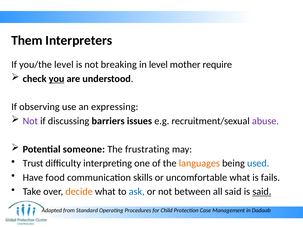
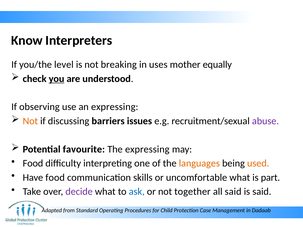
Them: Them -> Know
in level: level -> uses
require: require -> equally
Not at (30, 121) colour: purple -> orange
someone: someone -> favourite
The frustrating: frustrating -> expressing
Trust at (33, 164): Trust -> Food
used colour: blue -> orange
fails: fails -> part
decide colour: orange -> purple
between: between -> together
said at (262, 192) underline: present -> none
